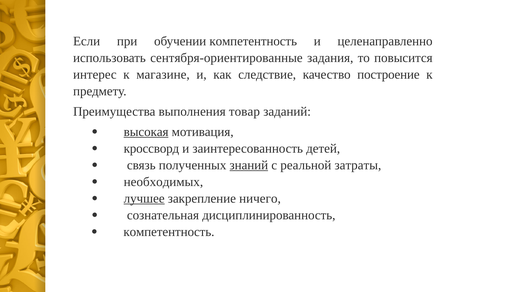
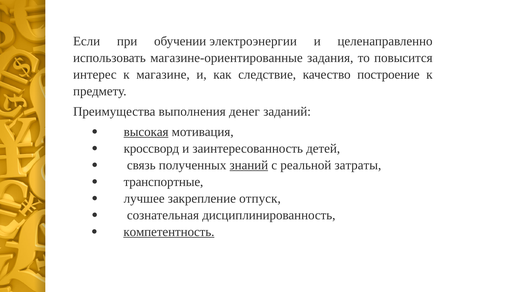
обучении компетентность: компетентность -> электроэнергии
сентября-ориентированные: сентября-ориентированные -> магазине-ориентированные
товар: товар -> денег
необходимых: необходимых -> транспортные
лучшее underline: present -> none
ничего: ничего -> отпуск
компетентность at (169, 231) underline: none -> present
